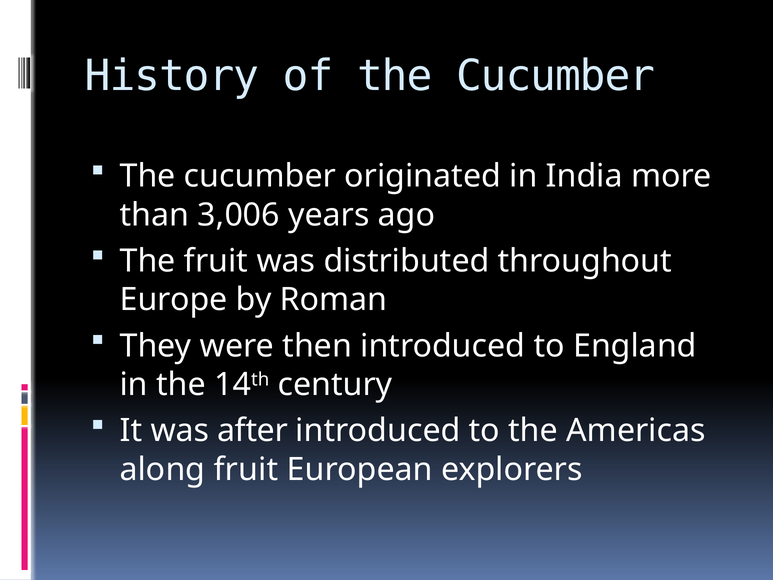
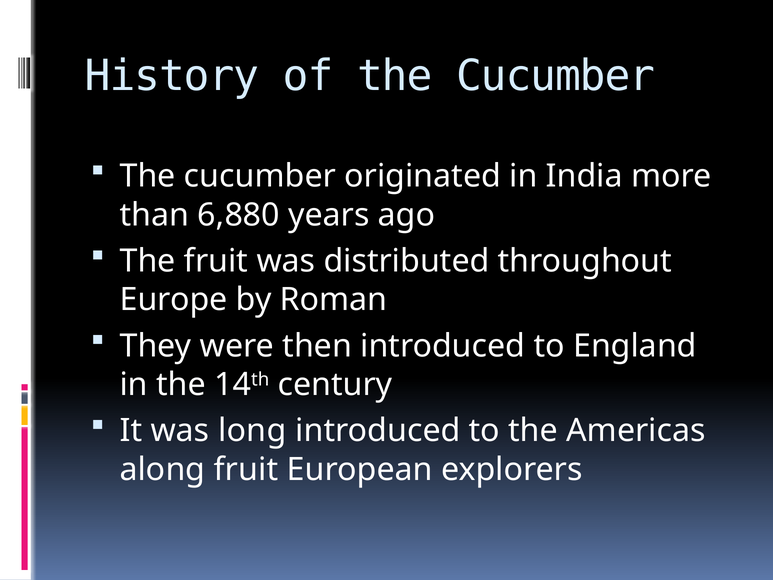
3,006: 3,006 -> 6,880
after: after -> long
